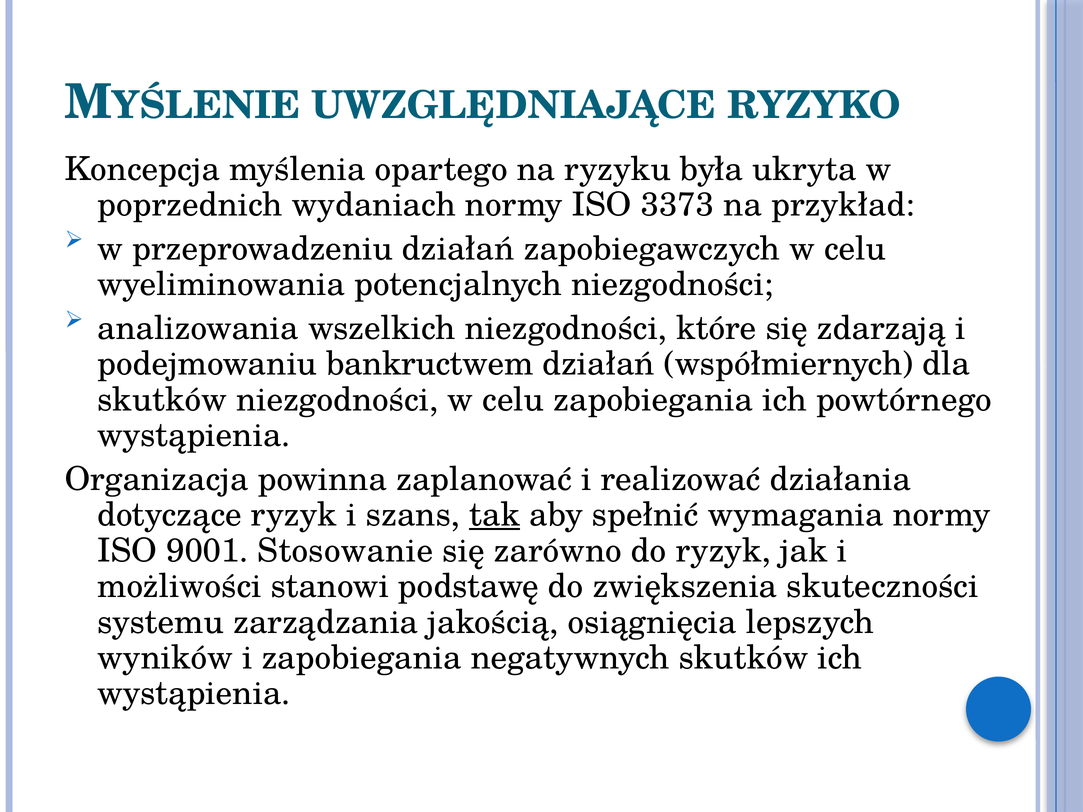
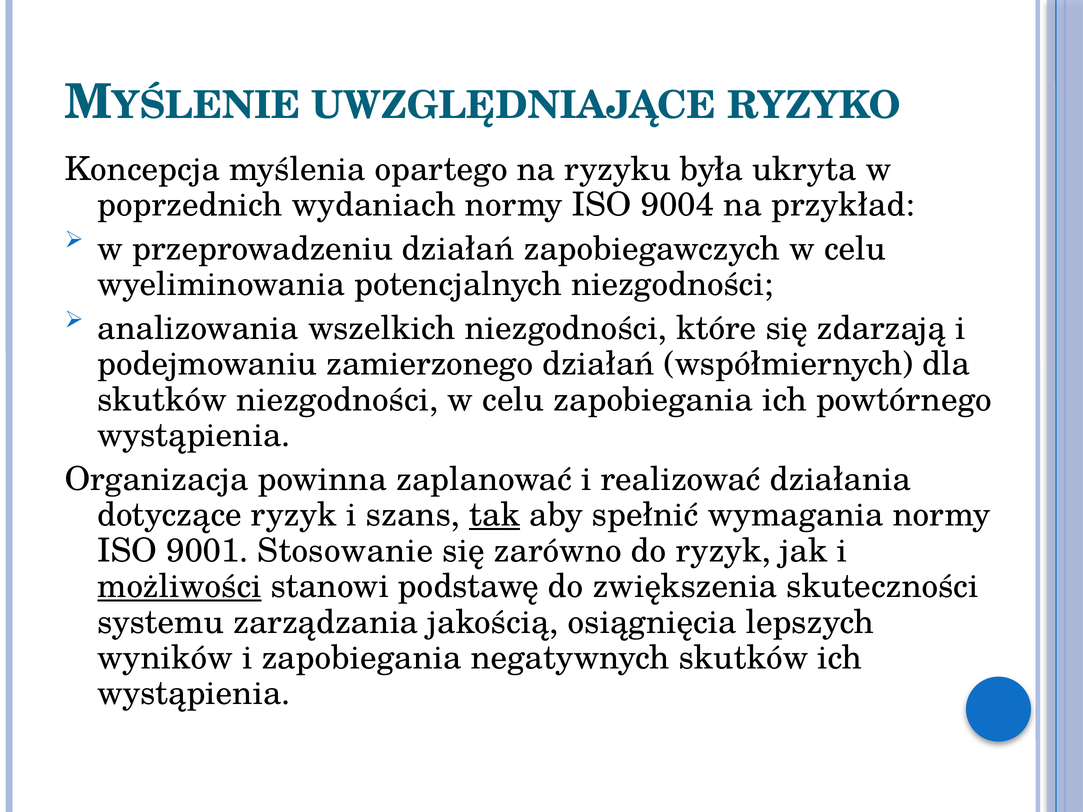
3373: 3373 -> 9004
bankructwem: bankructwem -> zamierzonego
możliwości underline: none -> present
